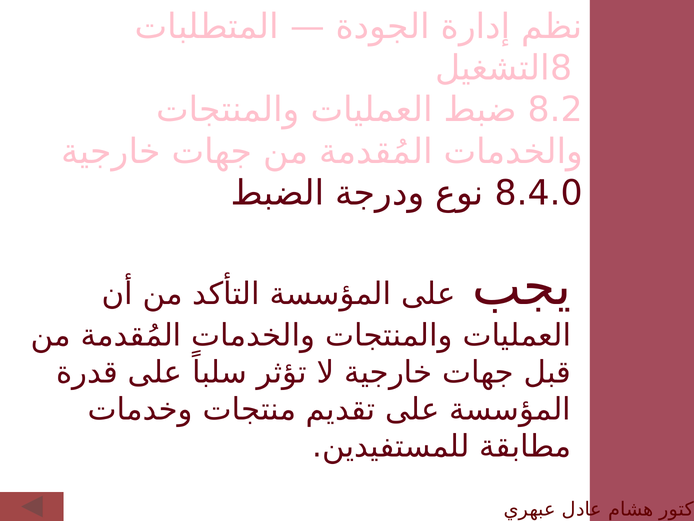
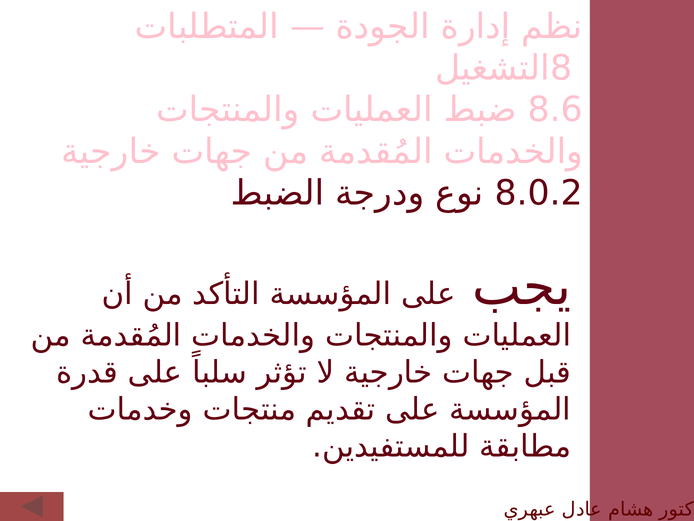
8.2: 8.2 -> 8.6
8.4.0: 8.4.0 -> 8.0.2
